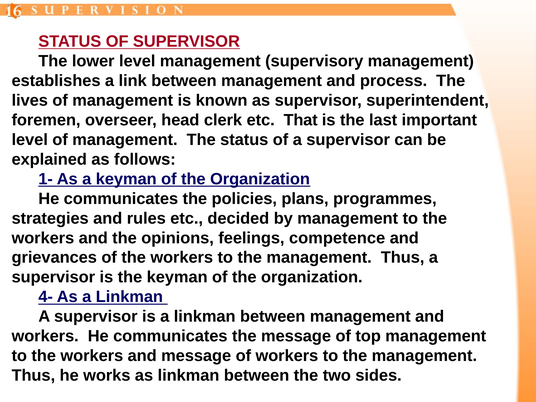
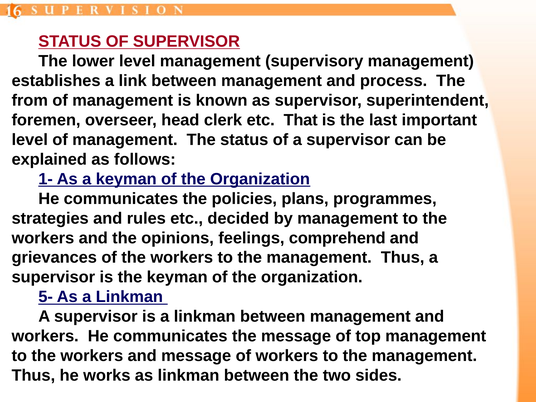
lives: lives -> from
competence: competence -> comprehend
4-: 4- -> 5-
